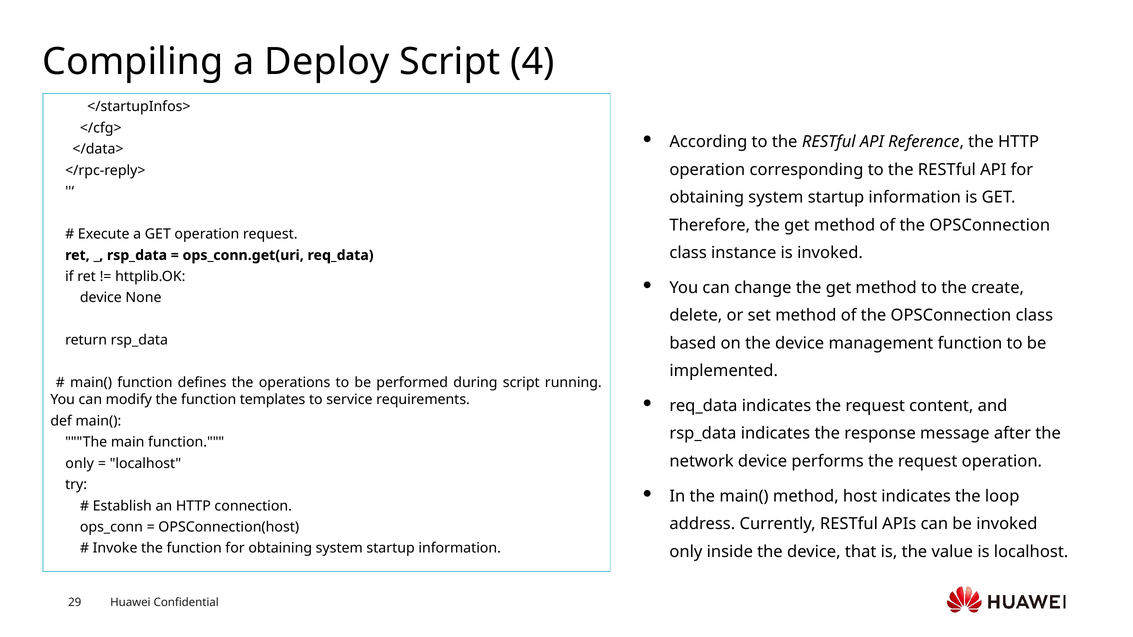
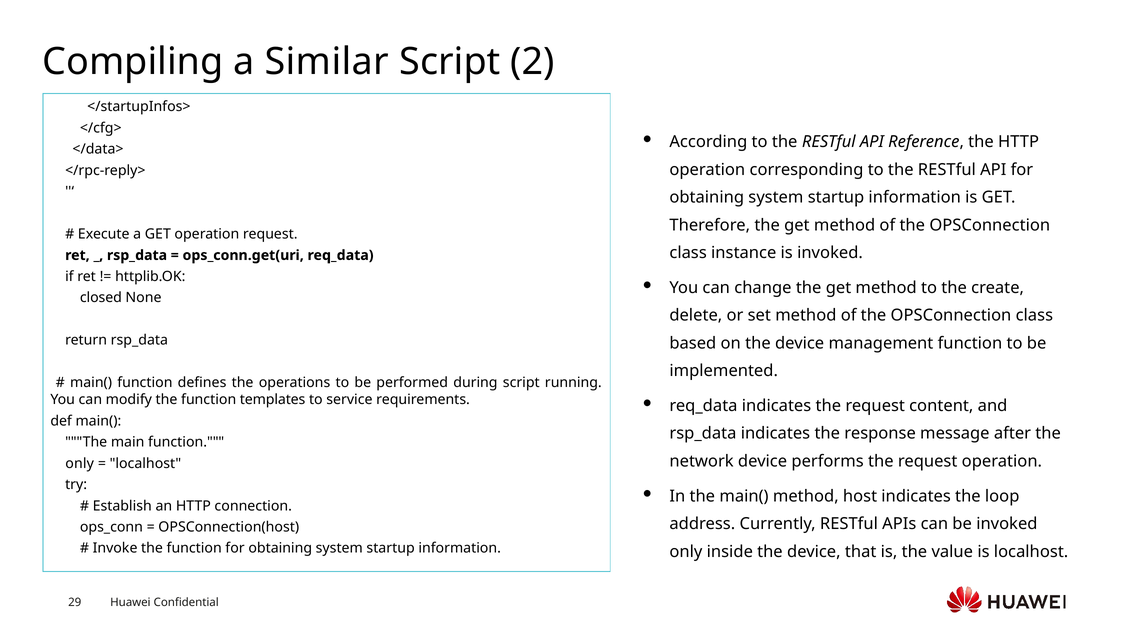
Deploy: Deploy -> Similar
4: 4 -> 2
device at (101, 298): device -> closed
